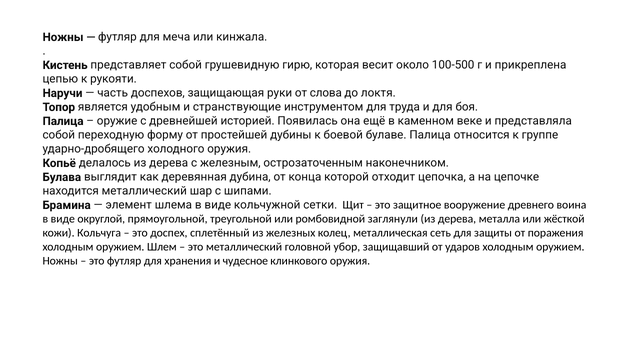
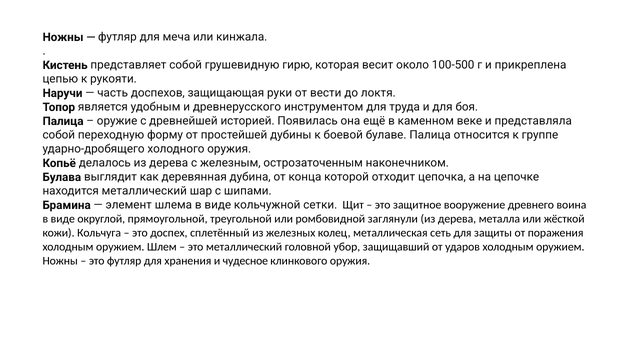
слова: слова -> вести
странствующие: странствующие -> древнерусского
